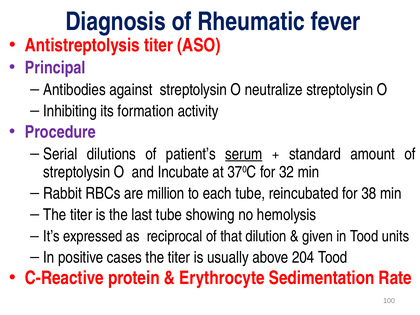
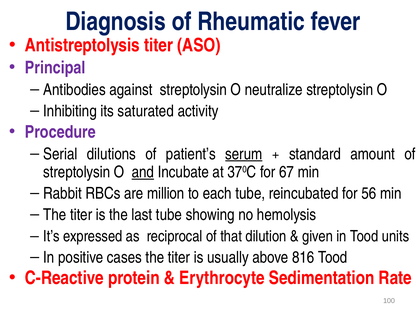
formation: formation -> saturated
and underline: none -> present
32: 32 -> 67
38: 38 -> 56
204: 204 -> 816
